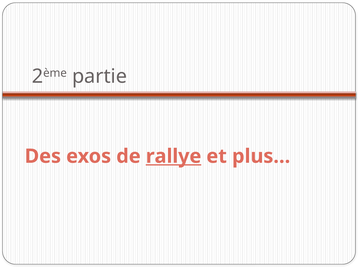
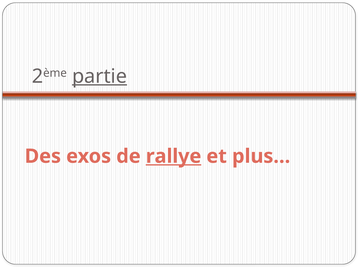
partie underline: none -> present
